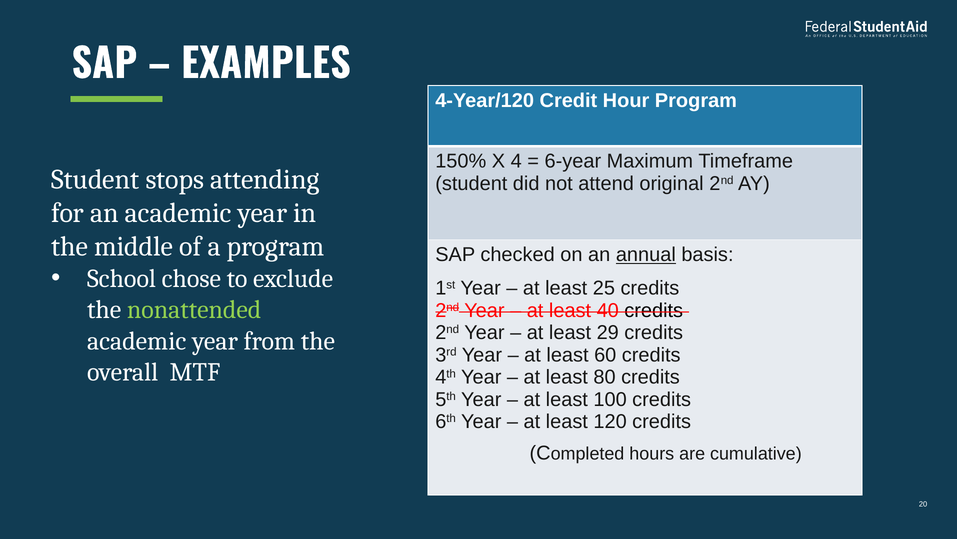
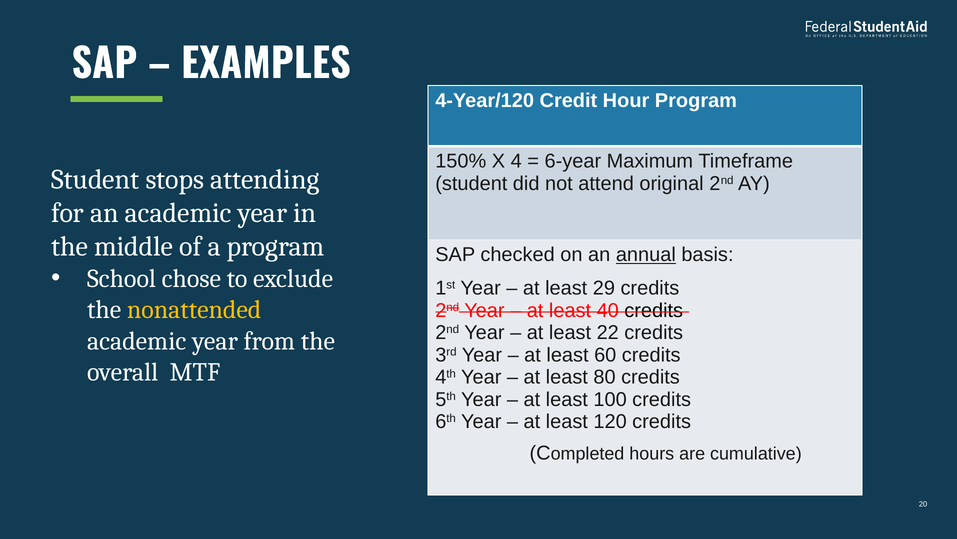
25: 25 -> 29
nonattended colour: light green -> yellow
29: 29 -> 22
